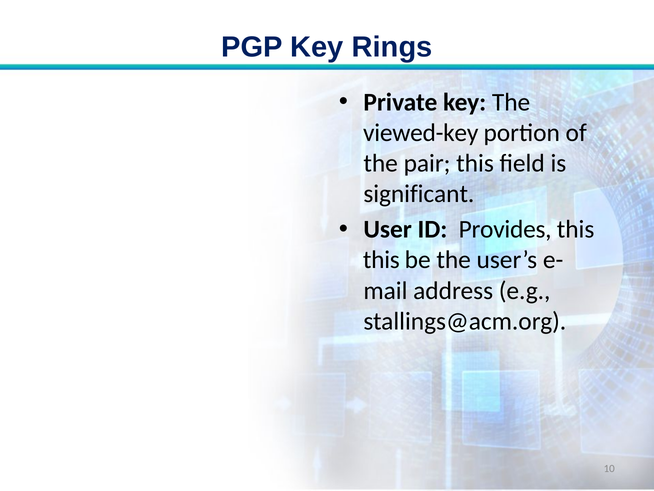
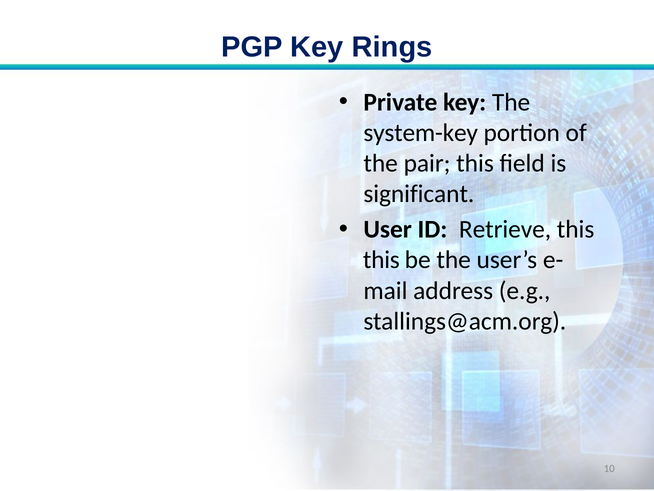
viewed-key: viewed-key -> system-key
Provides: Provides -> Retrieve
